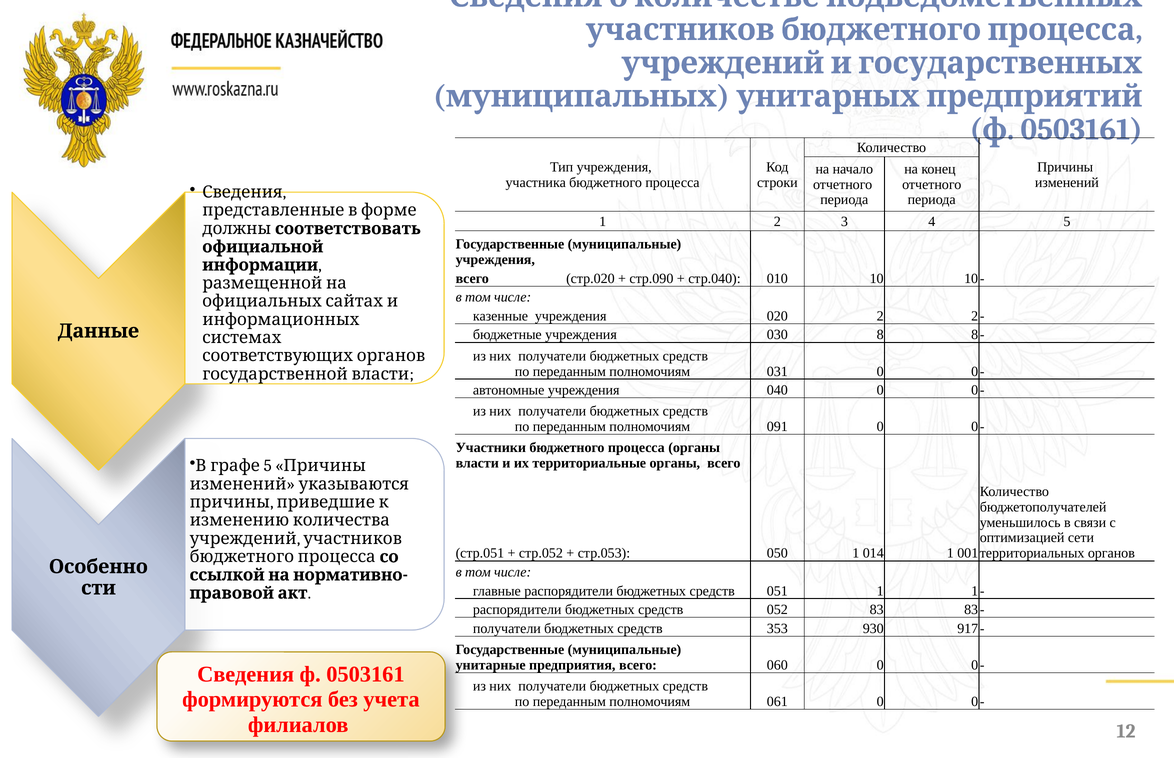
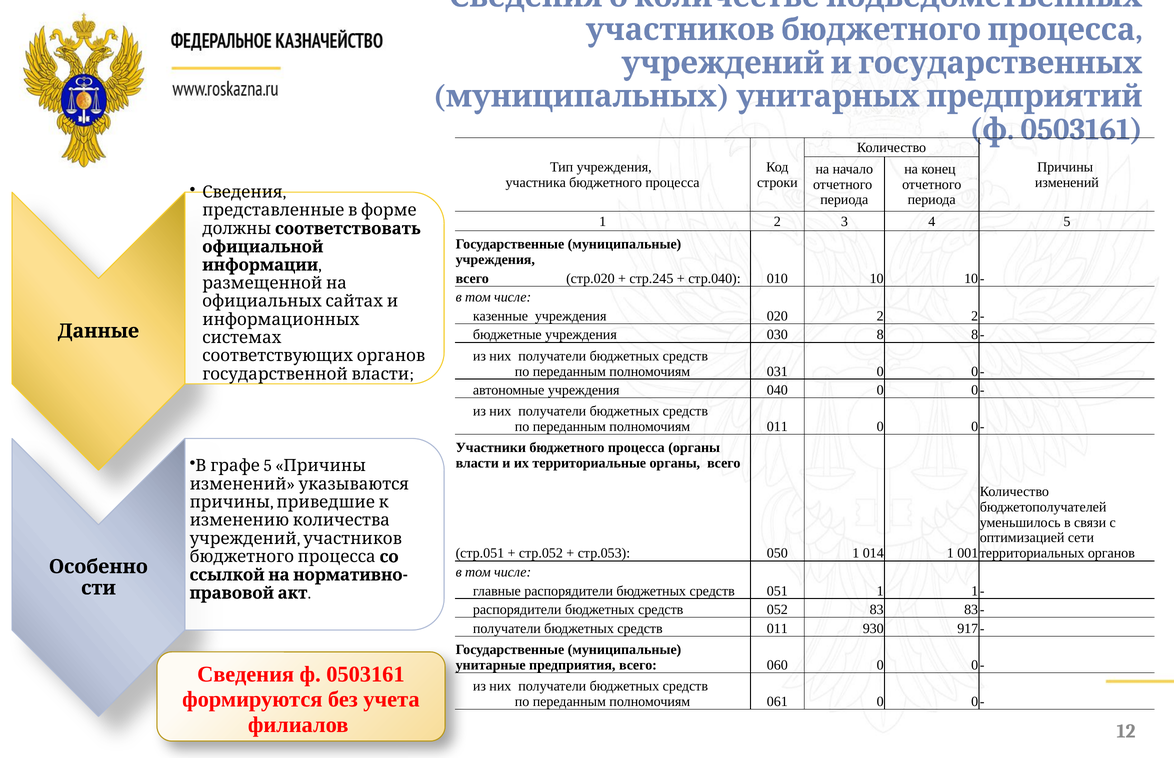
стр.090: стр.090 -> стр.245
полномочиям 091: 091 -> 011
средств 353: 353 -> 011
